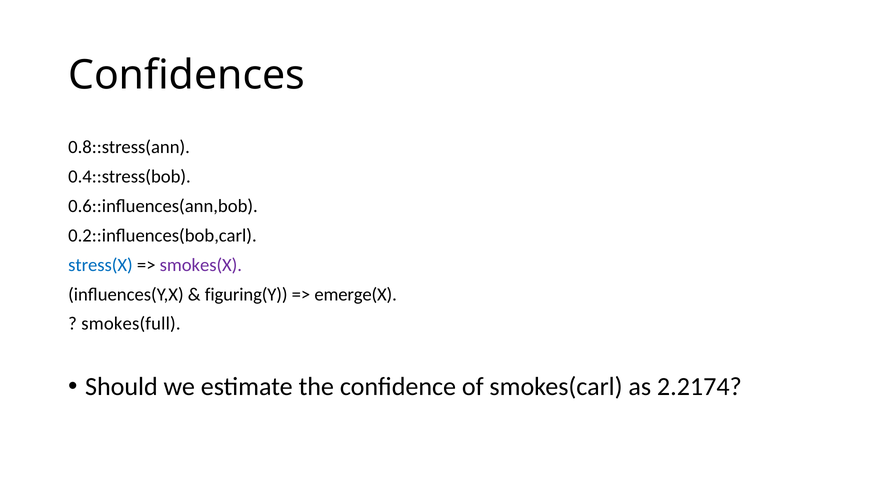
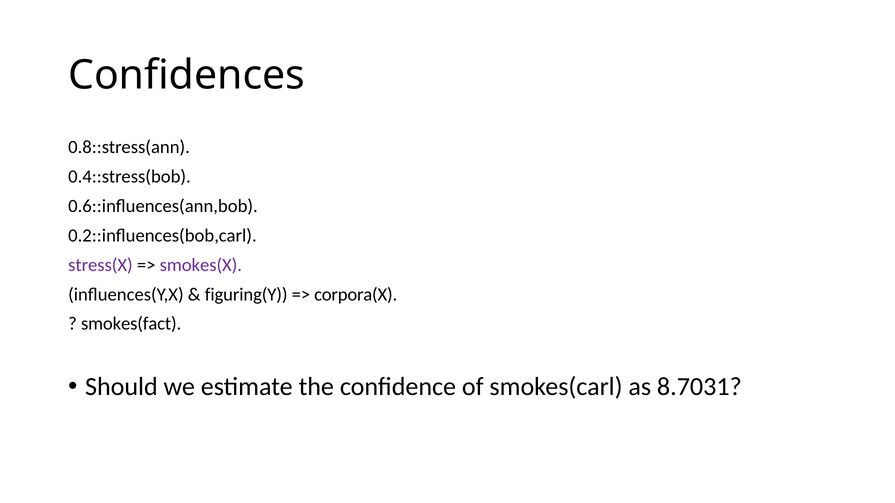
stress(X colour: blue -> purple
emerge(X: emerge(X -> corpora(X
smokes(full: smokes(full -> smokes(fact
2.2174: 2.2174 -> 8.7031
